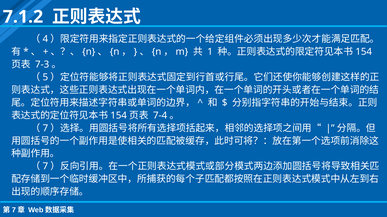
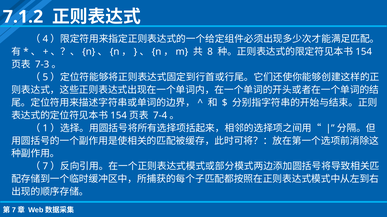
1: 1 -> 8
7 at (45, 129): 7 -> 1
